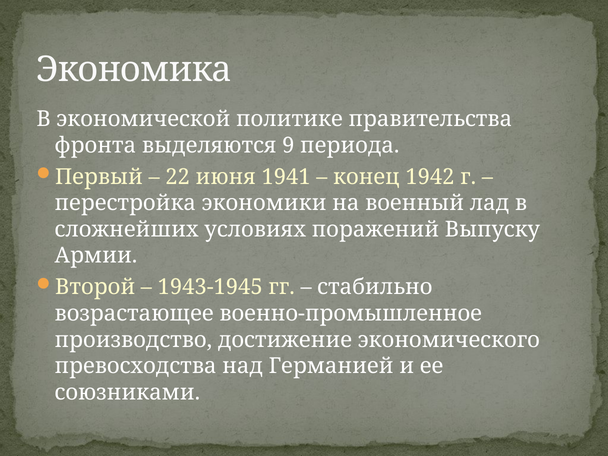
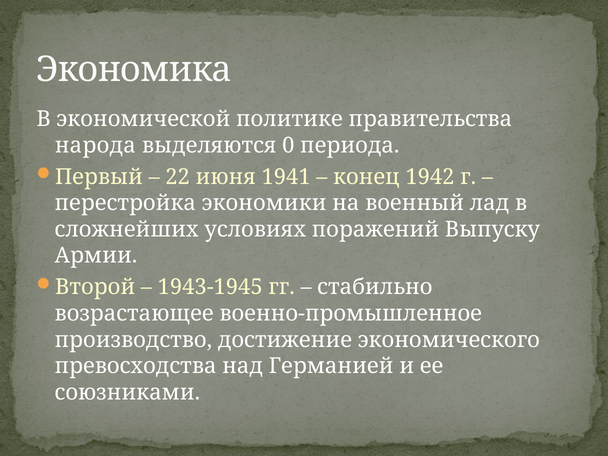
фронта: фронта -> народа
9: 9 -> 0
